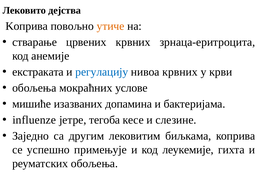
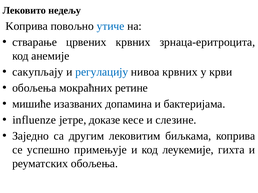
дејства: дејства -> недељу
утиче colour: orange -> blue
екстраката: екстраката -> сакупљају
услове: услове -> ретине
тегоба: тегоба -> доказе
